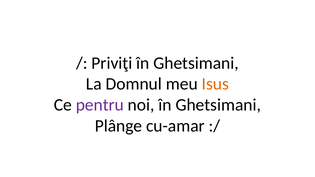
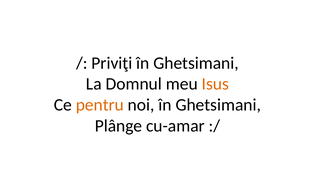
pentru colour: purple -> orange
